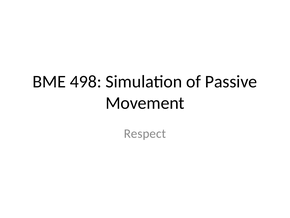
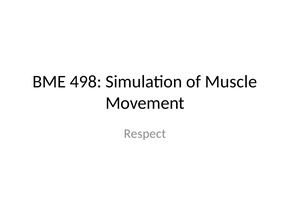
Passive: Passive -> Muscle
